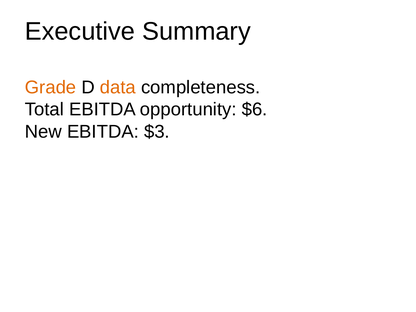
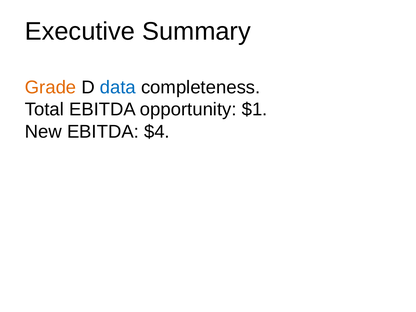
data colour: orange -> blue
$6: $6 -> $1
$3: $3 -> $4
